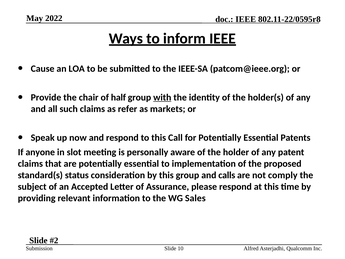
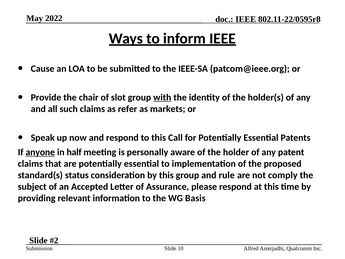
half: half -> slot
anyone underline: none -> present
slot: slot -> half
calls: calls -> rule
Sales: Sales -> Basis
